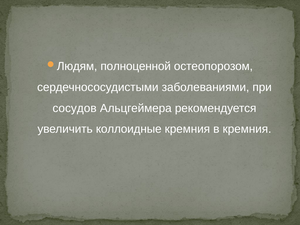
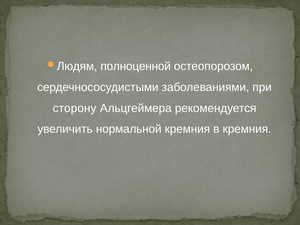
сосудов: сосудов -> сторону
коллоидные: коллоидные -> нормальной
